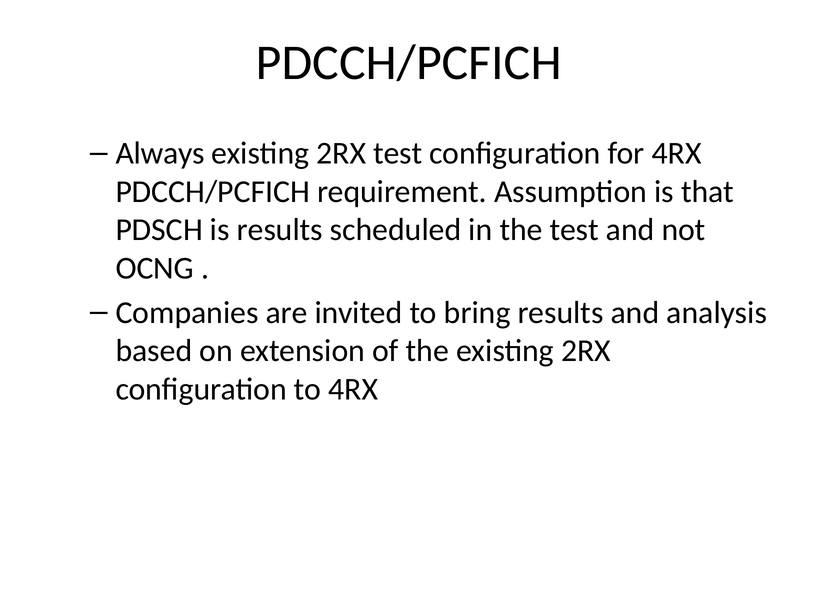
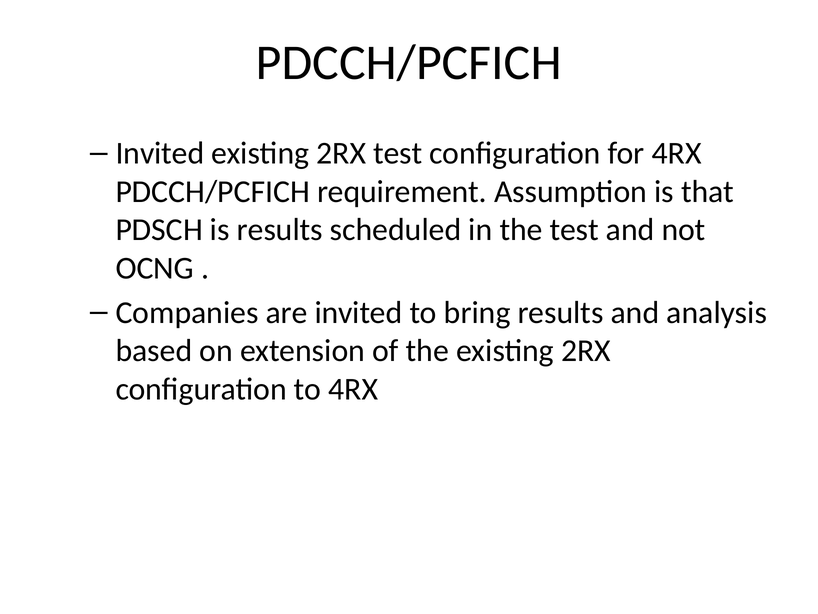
Always at (160, 153): Always -> Invited
